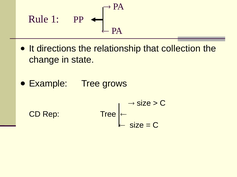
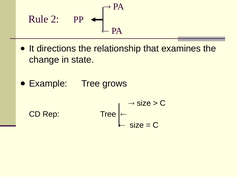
1: 1 -> 2
collection: collection -> examines
